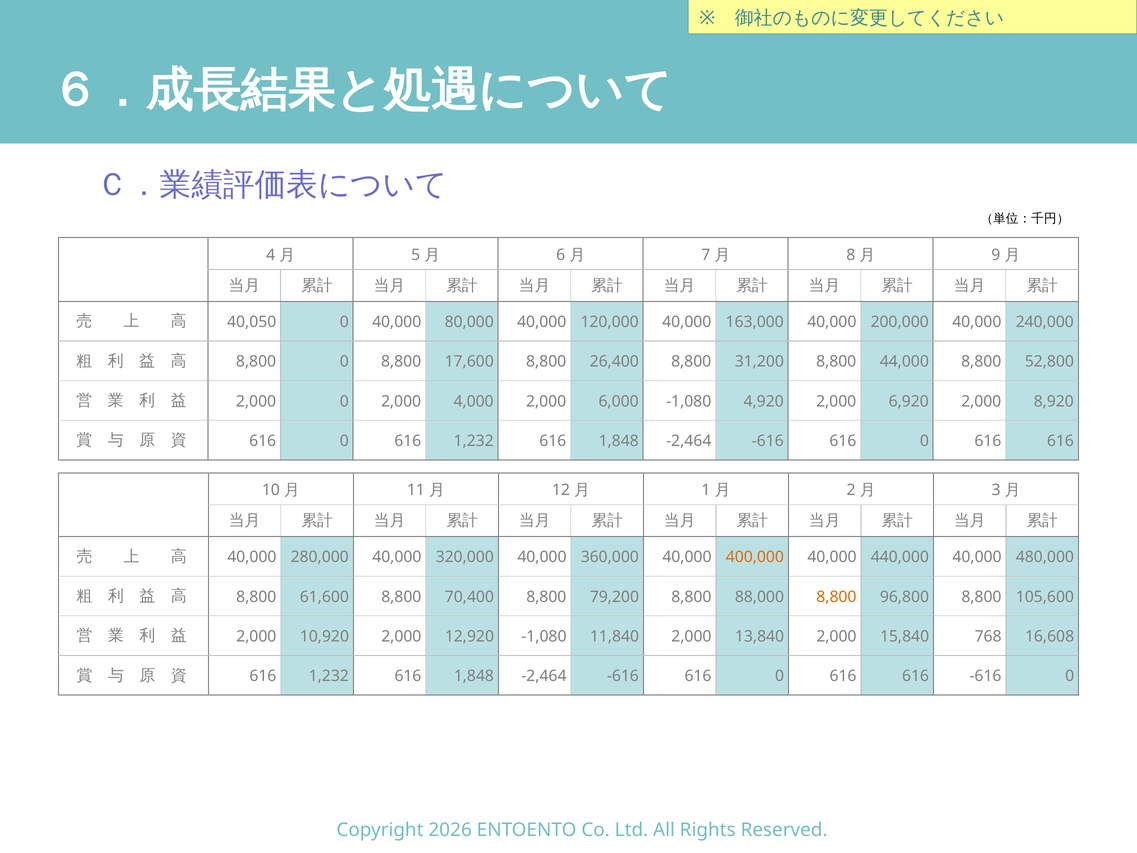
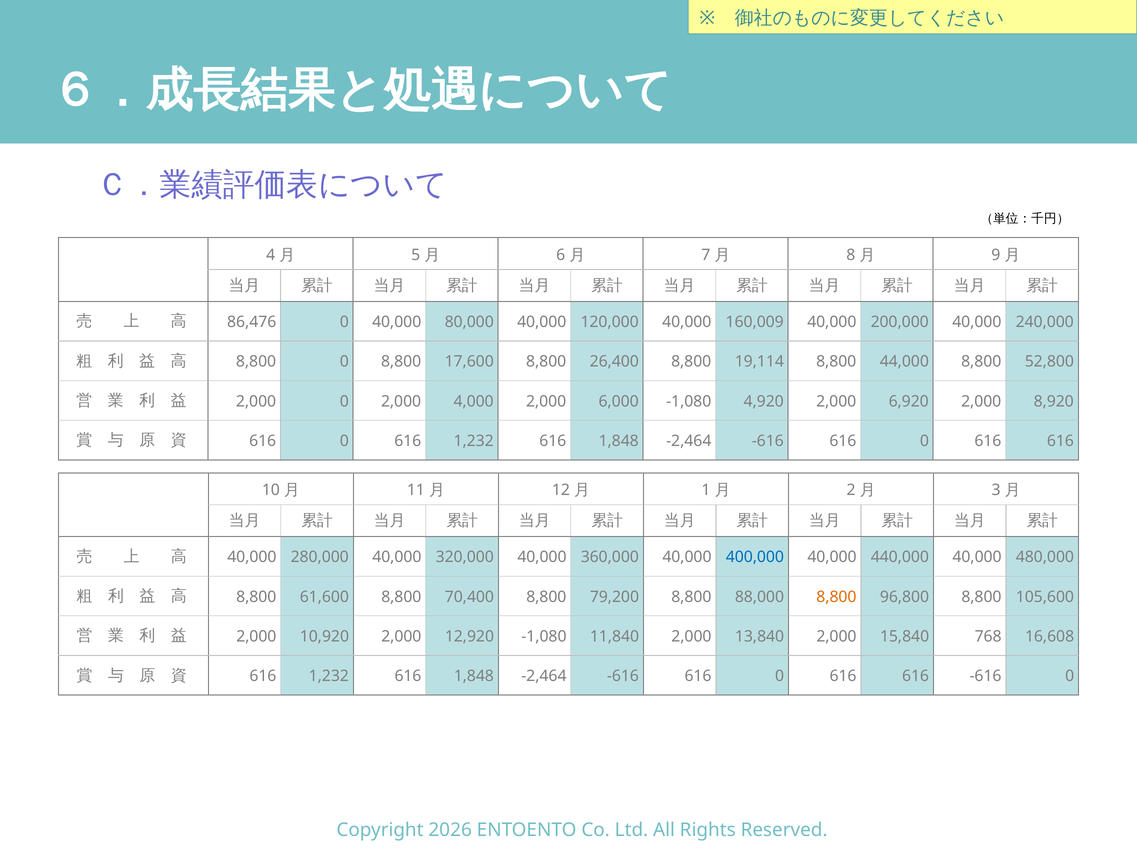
40,050: 40,050 -> 86,476
163,000: 163,000 -> 160,009
31,200: 31,200 -> 19,114
400,000 colour: orange -> blue
